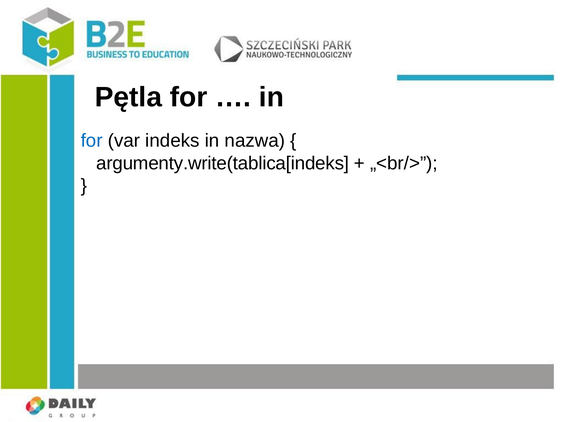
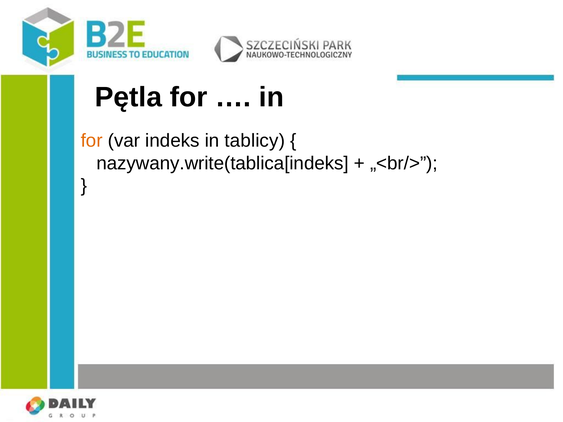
for at (92, 141) colour: blue -> orange
nazwa: nazwa -> tablicy
argumenty.write(tablica[indeks: argumenty.write(tablica[indeks -> nazywany.write(tablica[indeks
